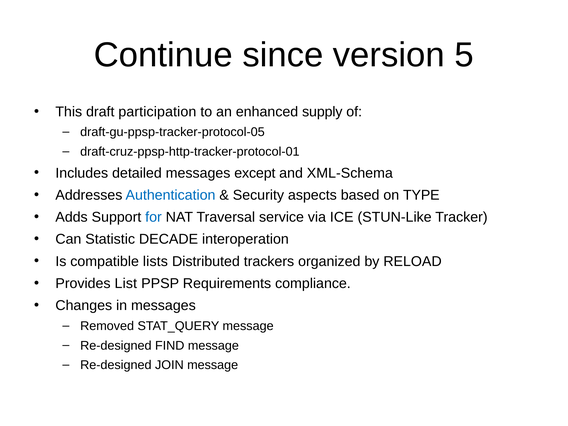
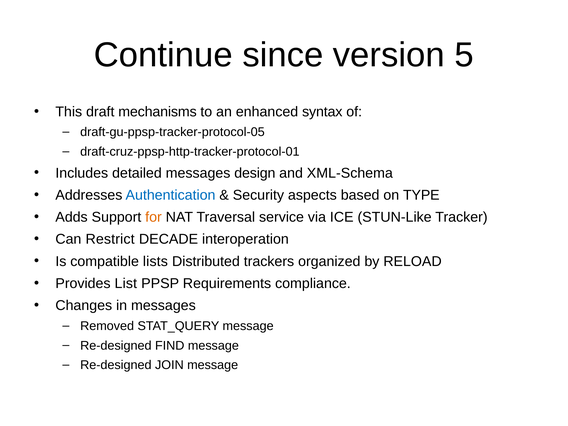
participation: participation -> mechanisms
supply: supply -> syntax
except: except -> design
for colour: blue -> orange
Statistic: Statistic -> Restrict
